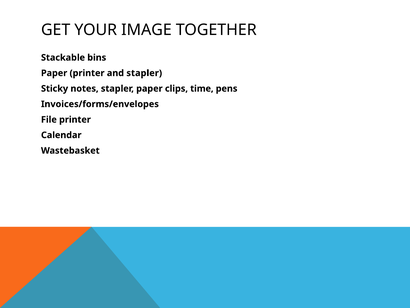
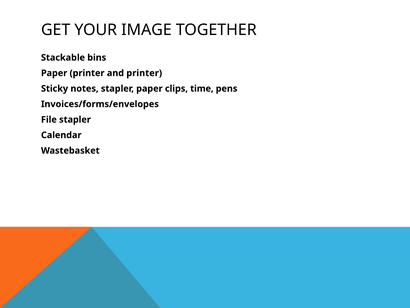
and stapler: stapler -> printer
File printer: printer -> stapler
